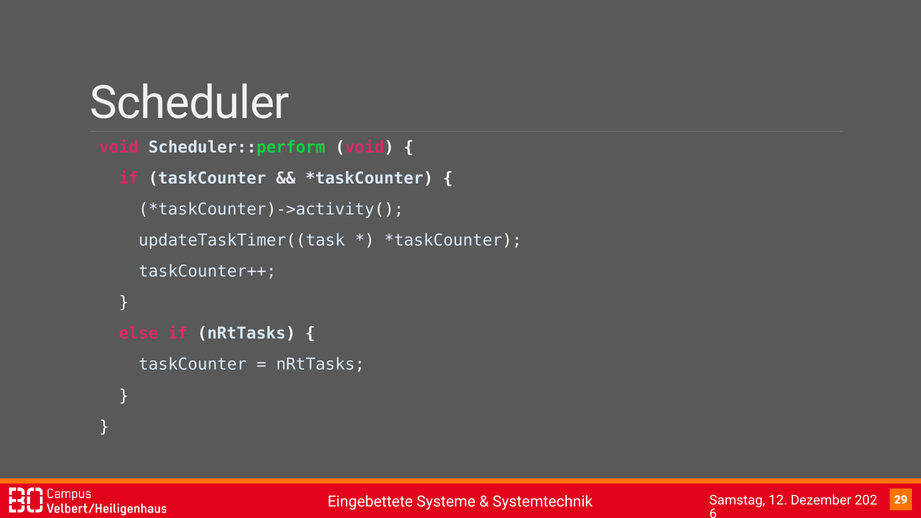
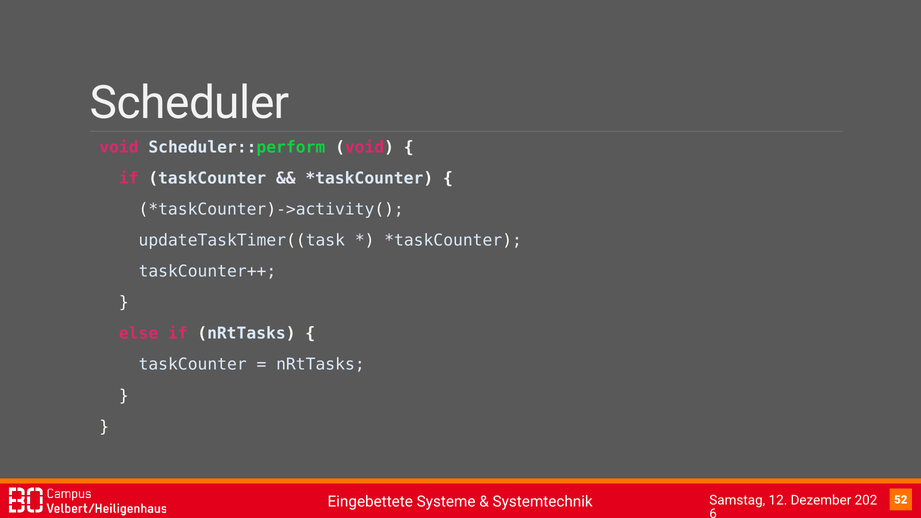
29: 29 -> 52
